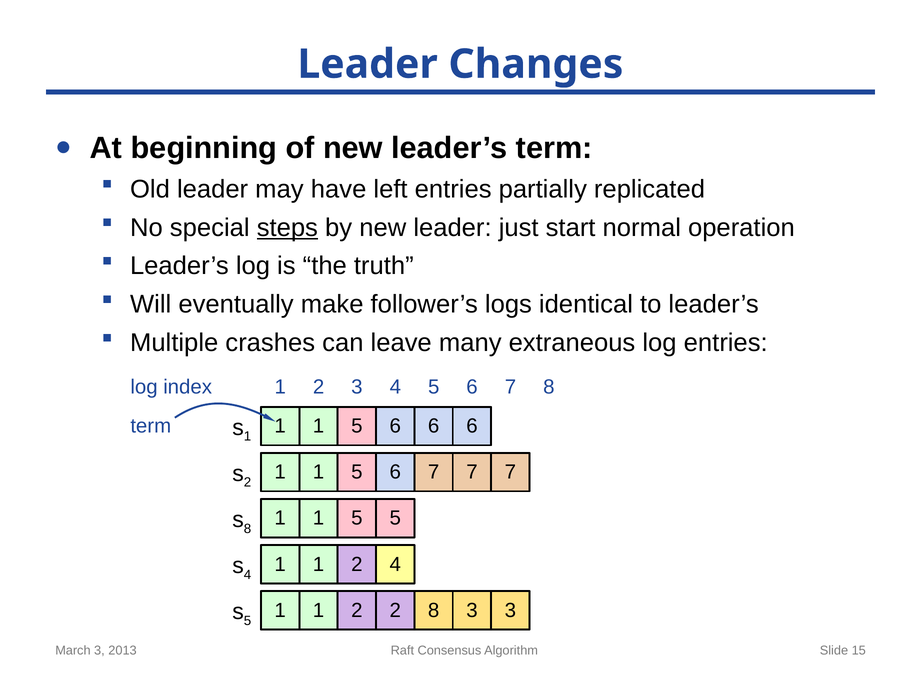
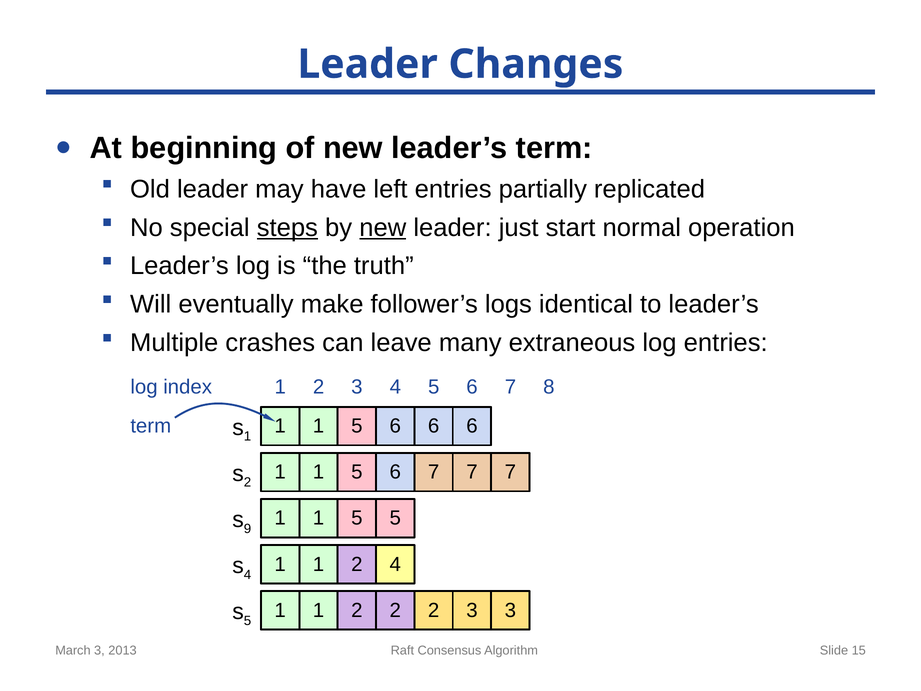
new at (383, 227) underline: none -> present
8 at (248, 528): 8 -> 9
2 2 8: 8 -> 2
